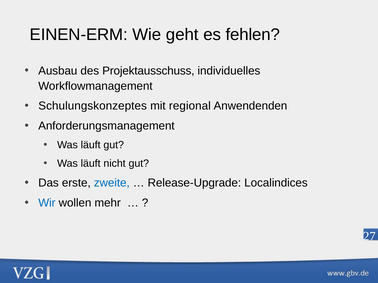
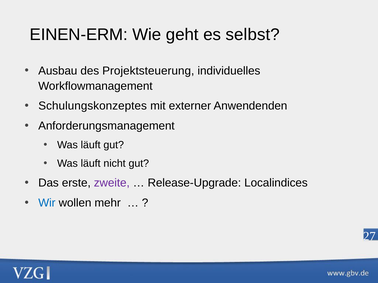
fehlen: fehlen -> selbst
Projektausschuss: Projektausschuss -> Projektsteuerung
regional: regional -> externer
zweite colour: blue -> purple
